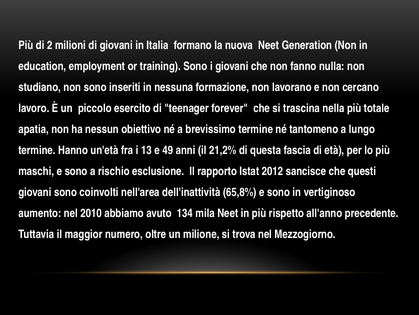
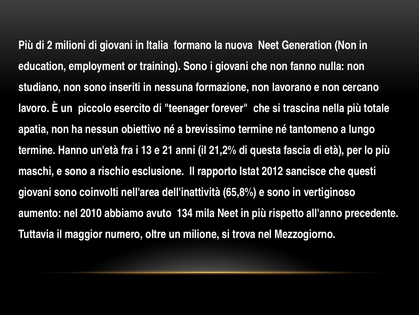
49: 49 -> 21
